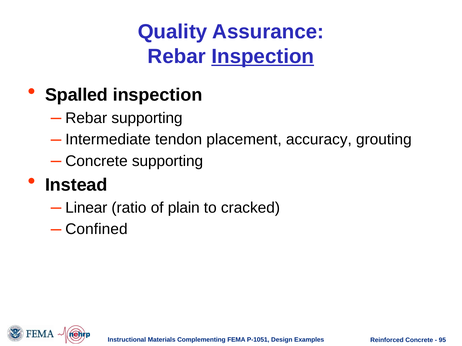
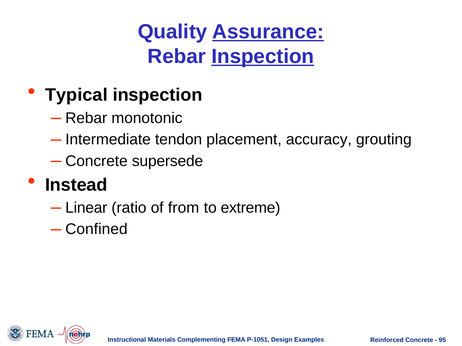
Assurance underline: none -> present
Spalled: Spalled -> Typical
Rebar supporting: supporting -> monotonic
Concrete supporting: supporting -> supersede
plain: plain -> from
cracked: cracked -> extreme
